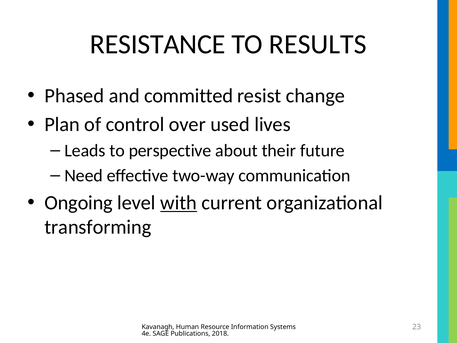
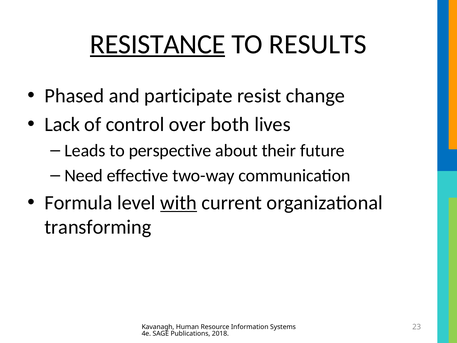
RESISTANCE underline: none -> present
committed: committed -> participate
Plan: Plan -> Lack
used: used -> both
Ongoing: Ongoing -> Formula
